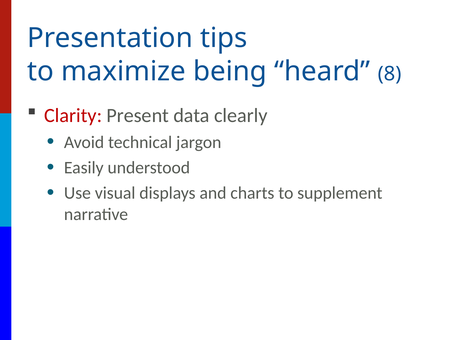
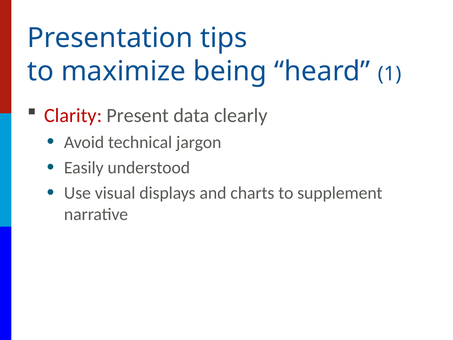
8: 8 -> 1
